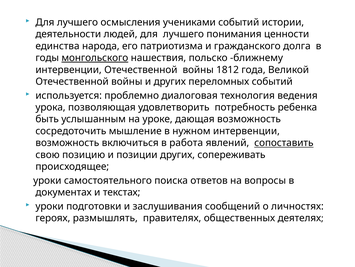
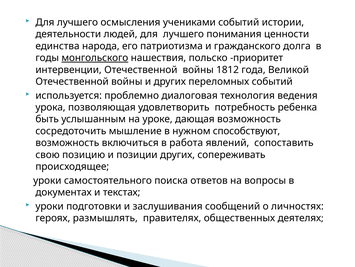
ближнему: ближнему -> приоритет
нужном интервенции: интервенции -> способствуют
сопоставить underline: present -> none
